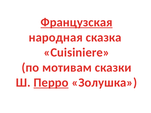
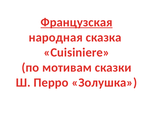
Перро underline: present -> none
